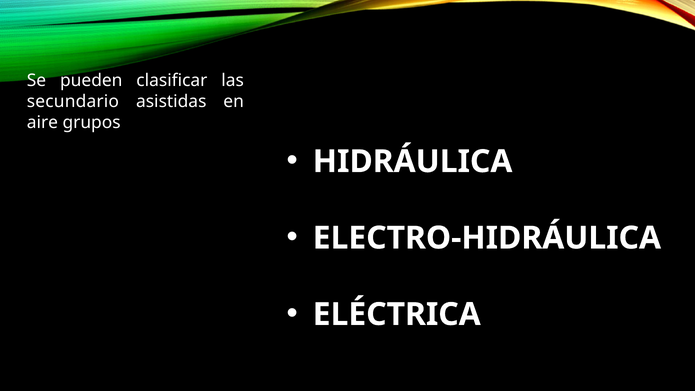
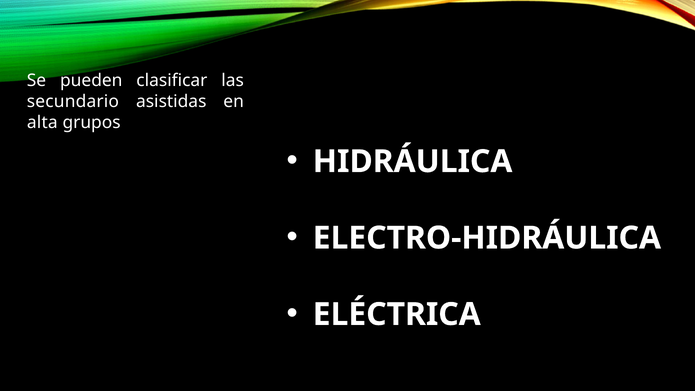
aire: aire -> alta
